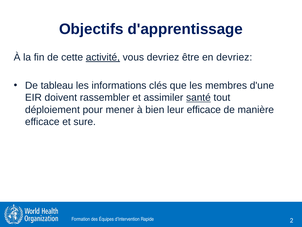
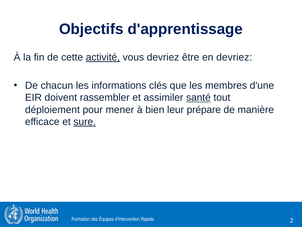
tableau: tableau -> chacun
leur efficace: efficace -> prépare
sure underline: none -> present
